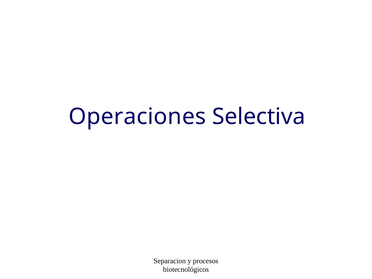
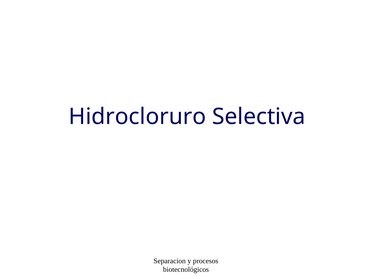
Operaciones: Operaciones -> Hidrocloruro
